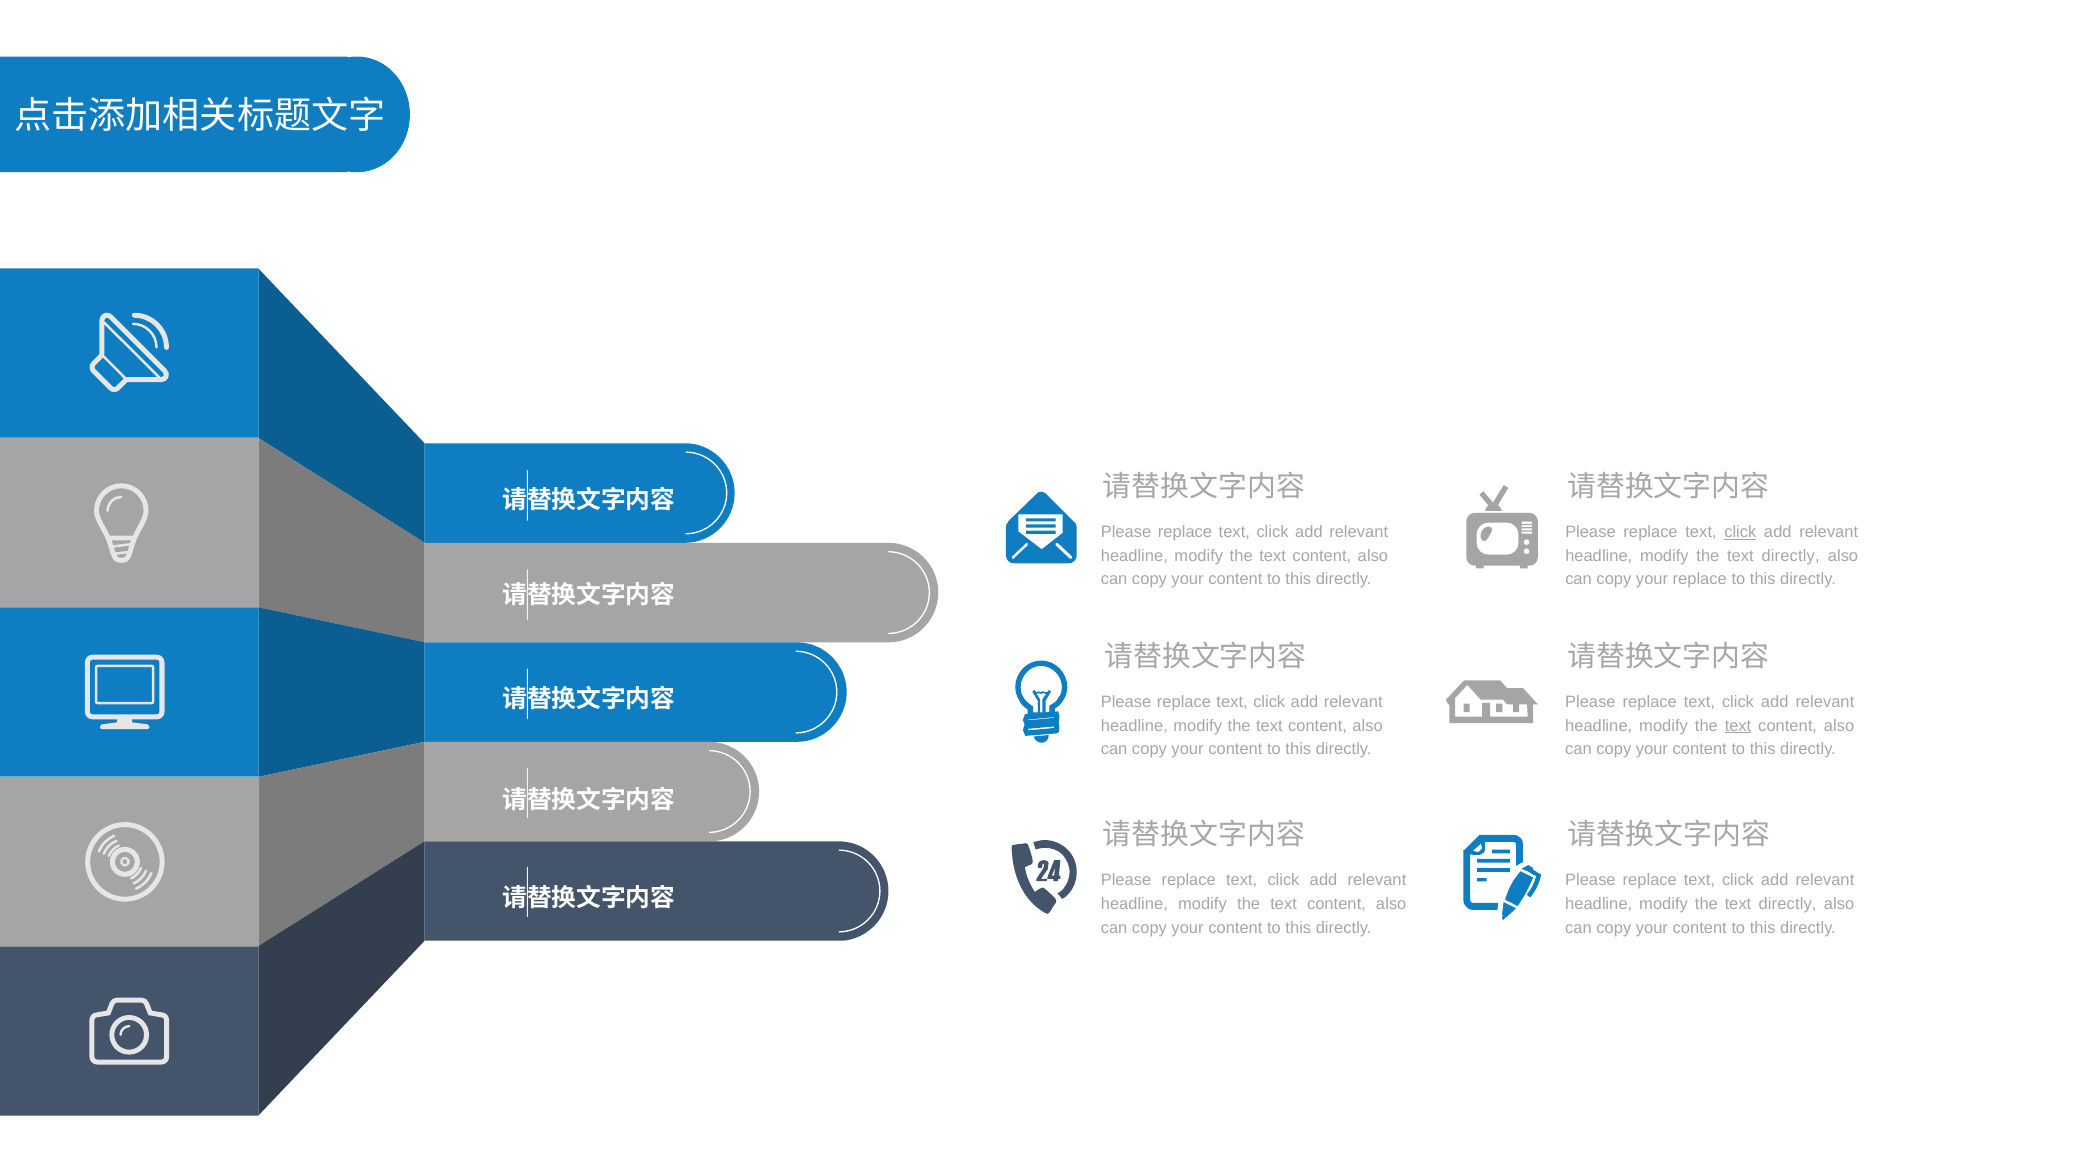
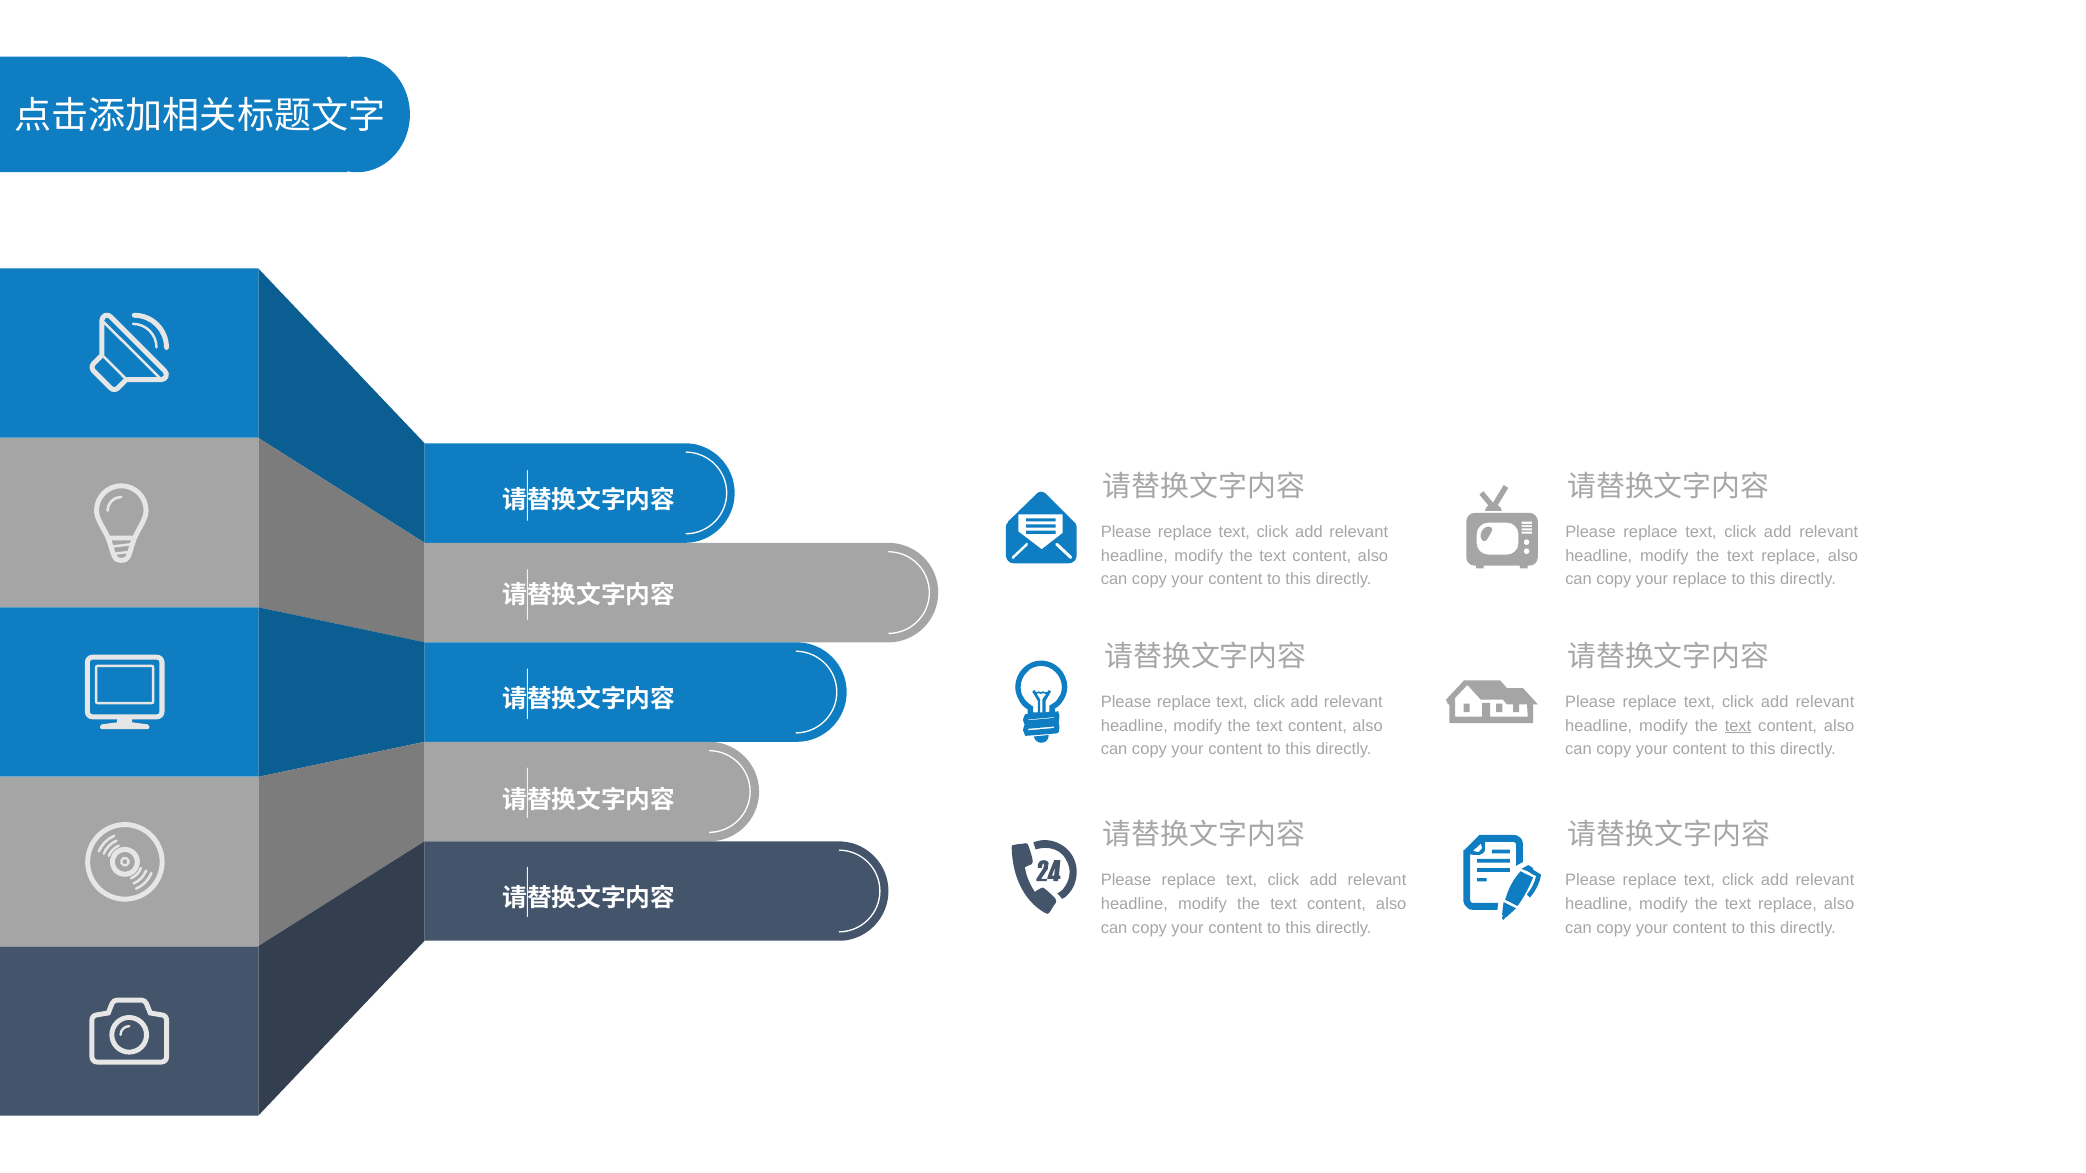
click at (1740, 532) underline: present -> none
directly at (1791, 556): directly -> replace
directly at (1788, 904): directly -> replace
